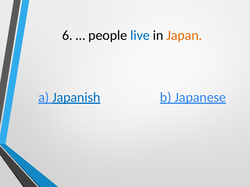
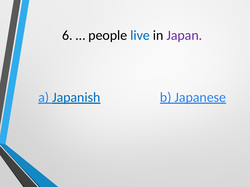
Japan colour: orange -> purple
